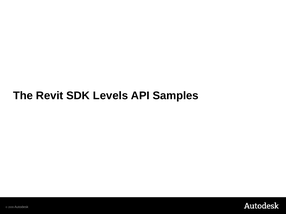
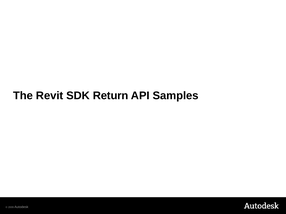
Levels: Levels -> Return
